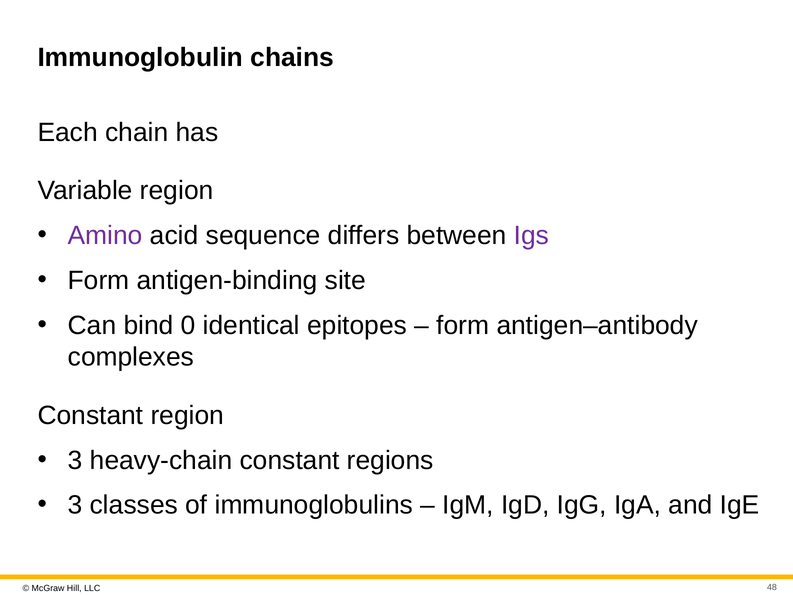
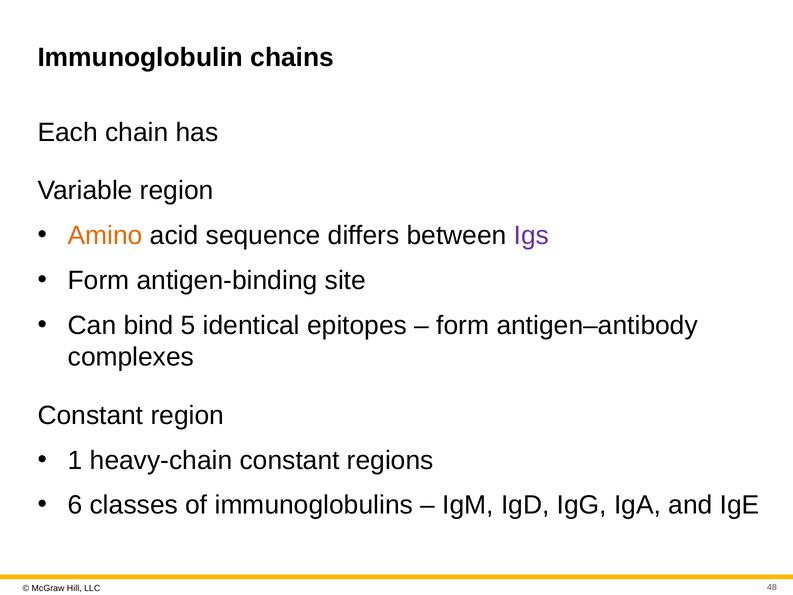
Amino colour: purple -> orange
0: 0 -> 5
3 at (75, 460): 3 -> 1
3 at (75, 505): 3 -> 6
